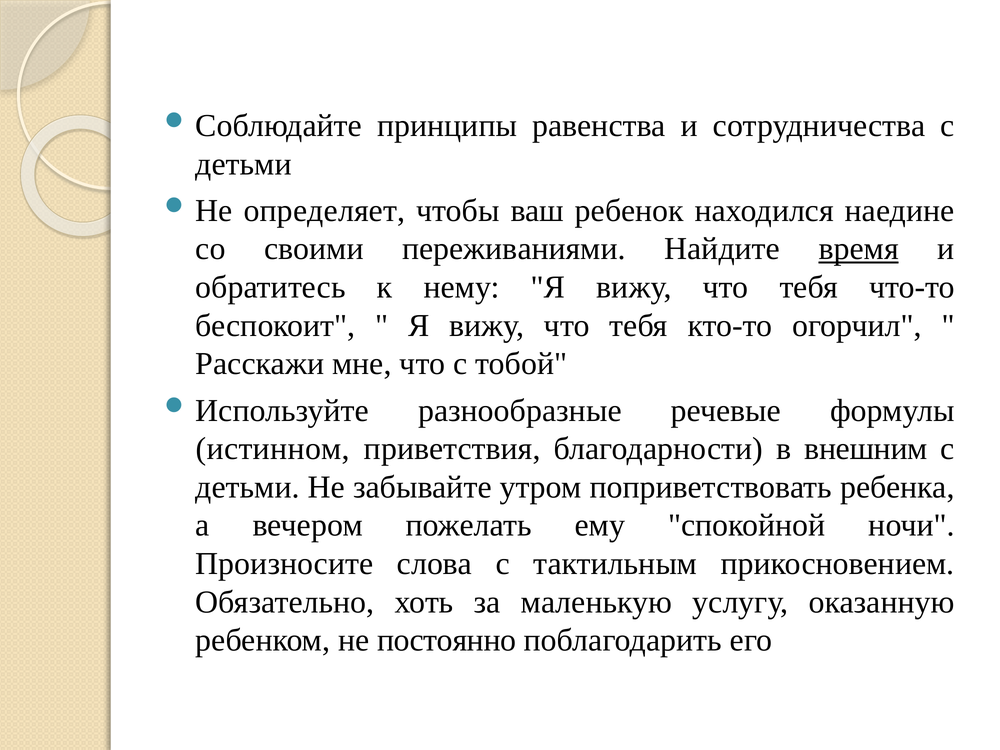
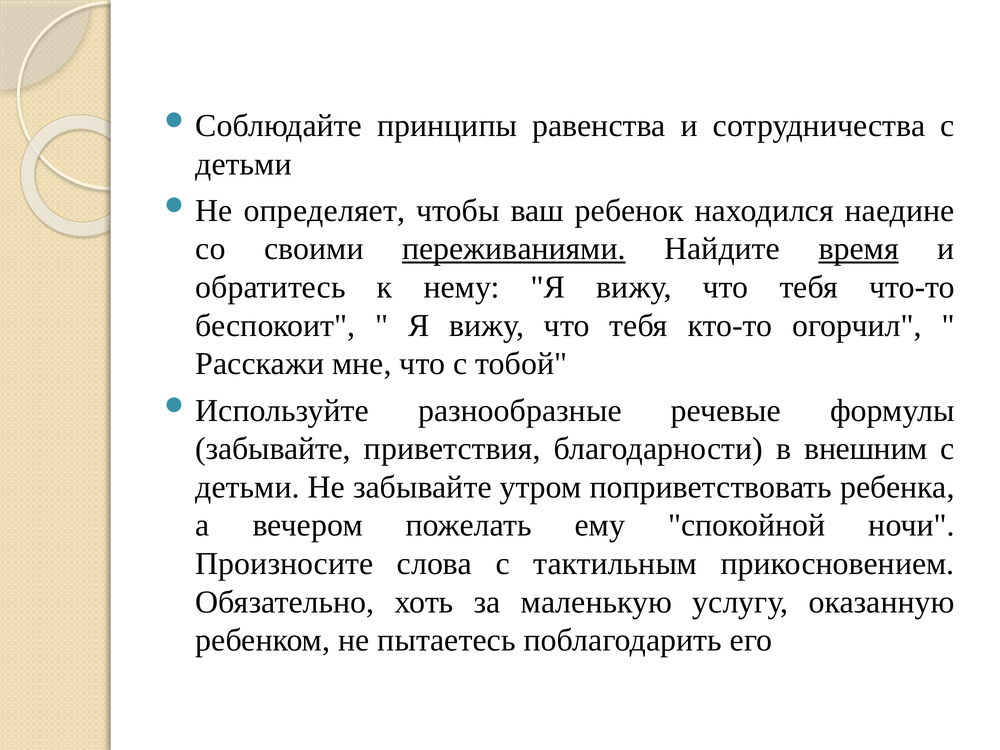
переживаниями underline: none -> present
истинном at (273, 449): истинном -> забывайте
постоянно: постоянно -> пытаетесь
